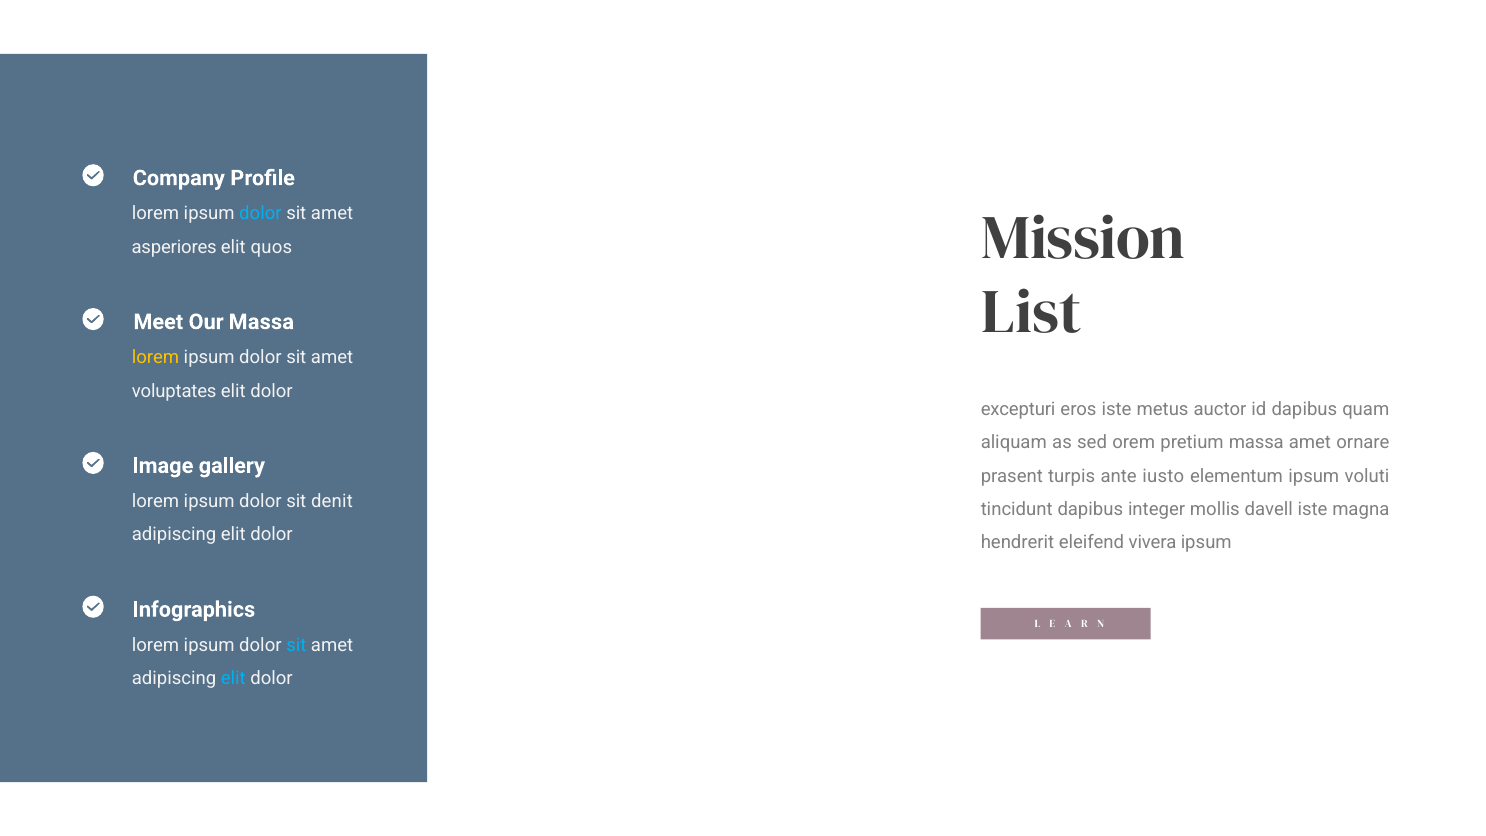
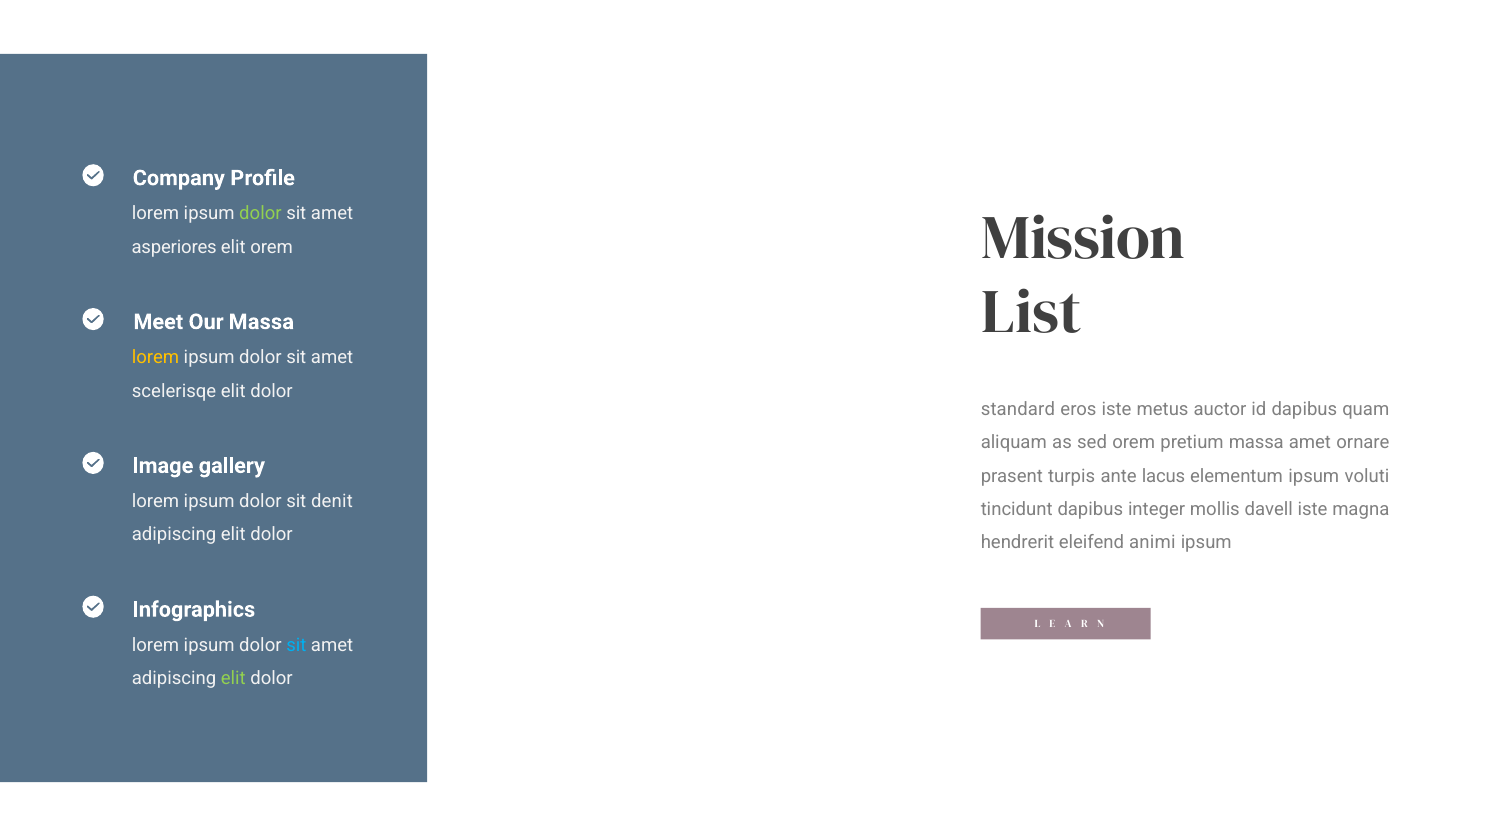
dolor at (260, 214) colour: light blue -> light green
elit quos: quos -> orem
voluptates: voluptates -> scelerisqe
excepturi: excepturi -> standard
iusto: iusto -> lacus
vivera: vivera -> animi
elit at (233, 678) colour: light blue -> light green
